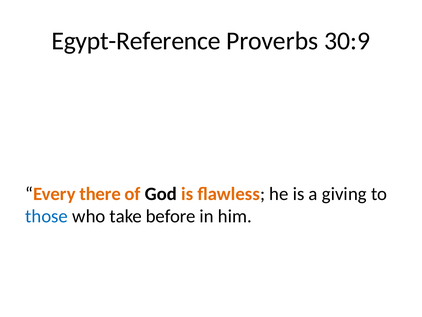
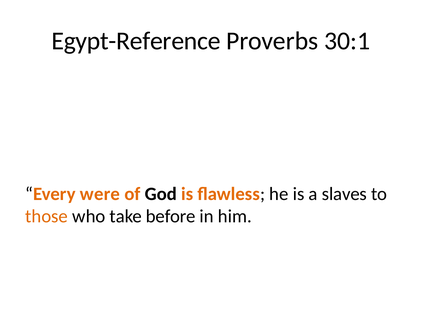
30:9: 30:9 -> 30:1
there: there -> were
giving: giving -> slaves
those colour: blue -> orange
